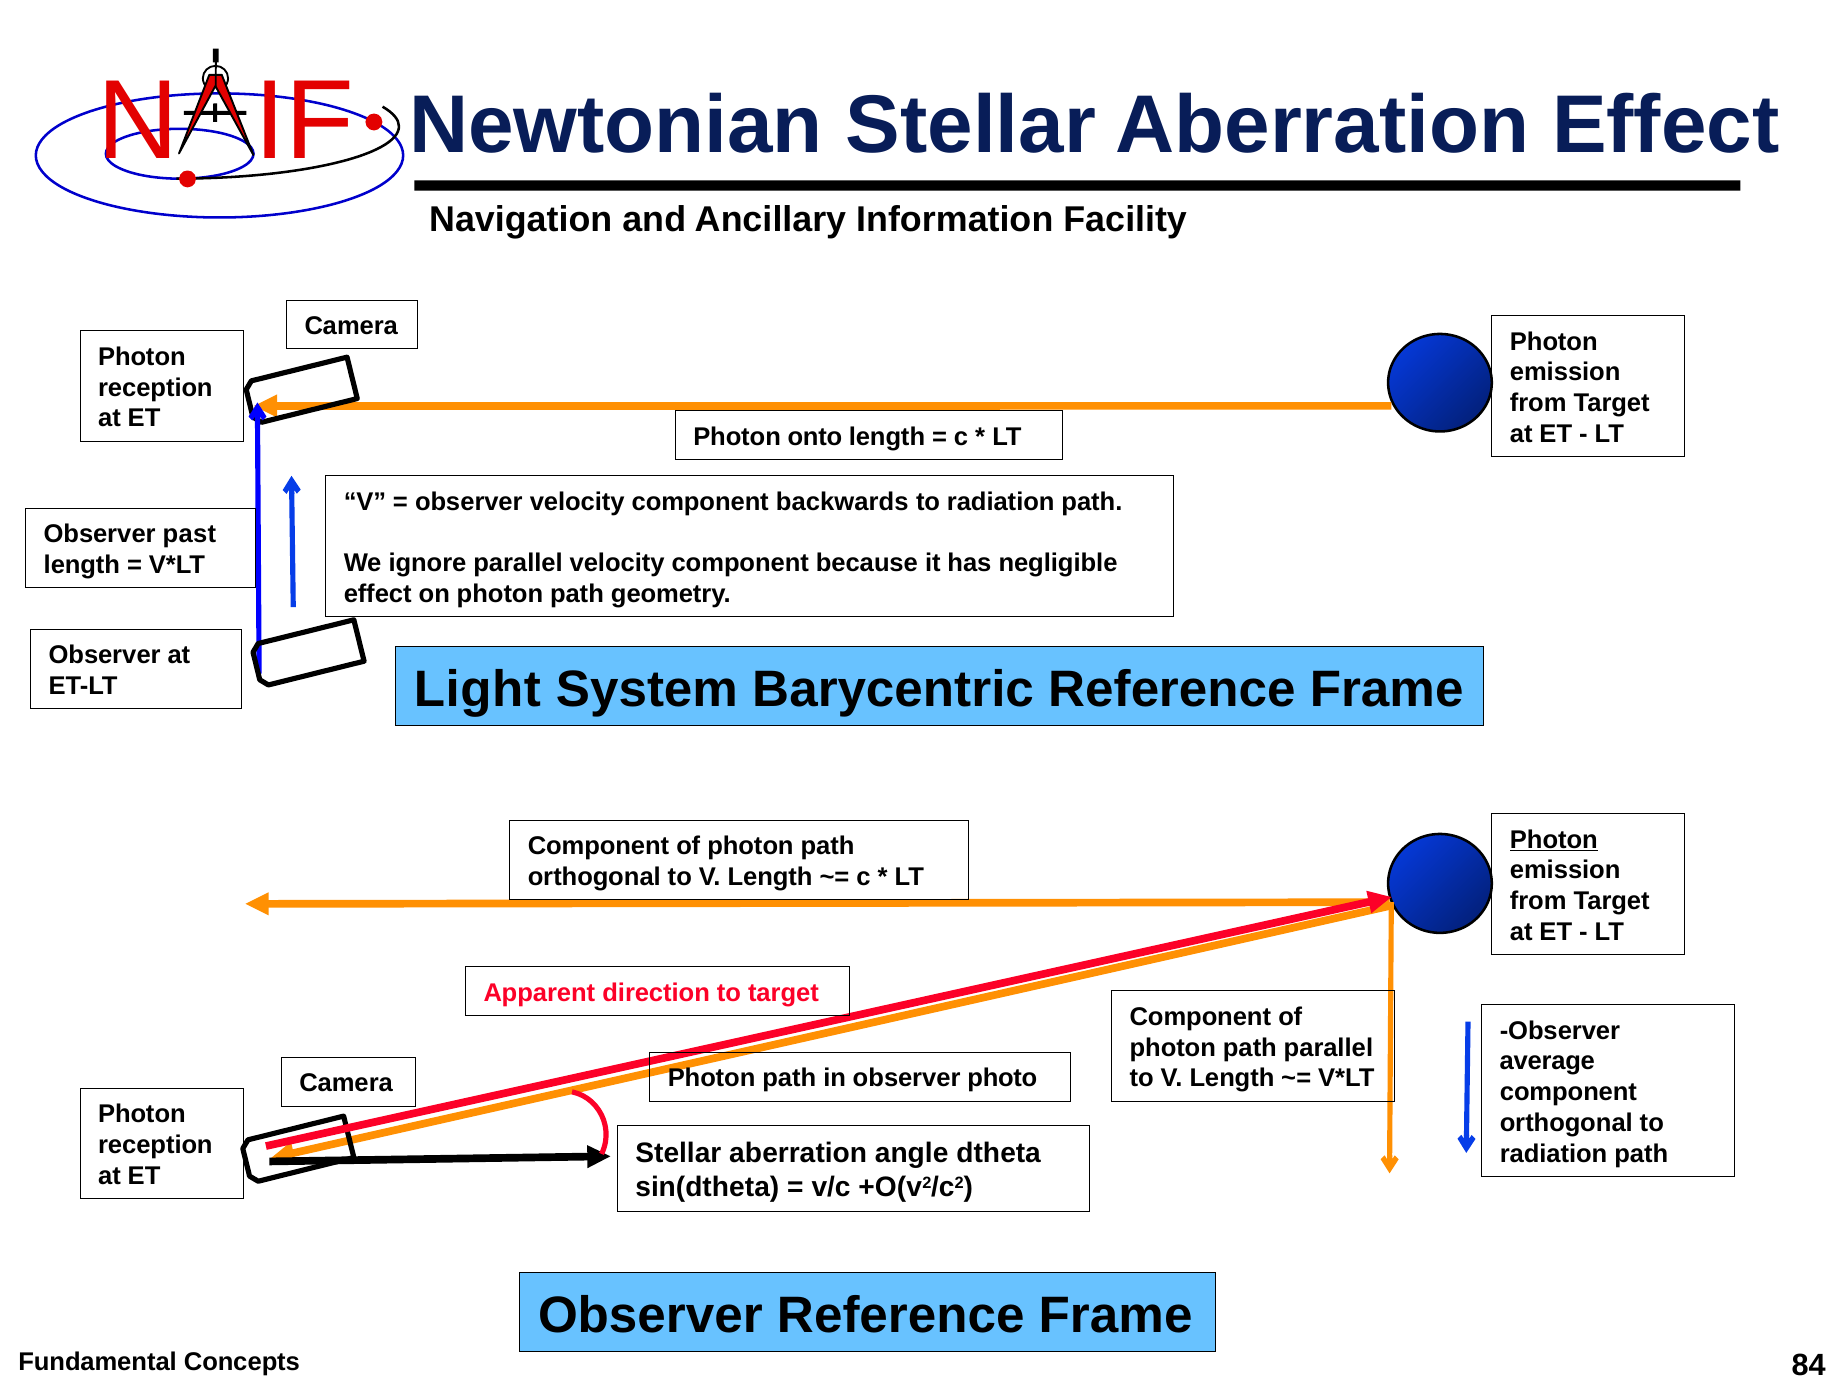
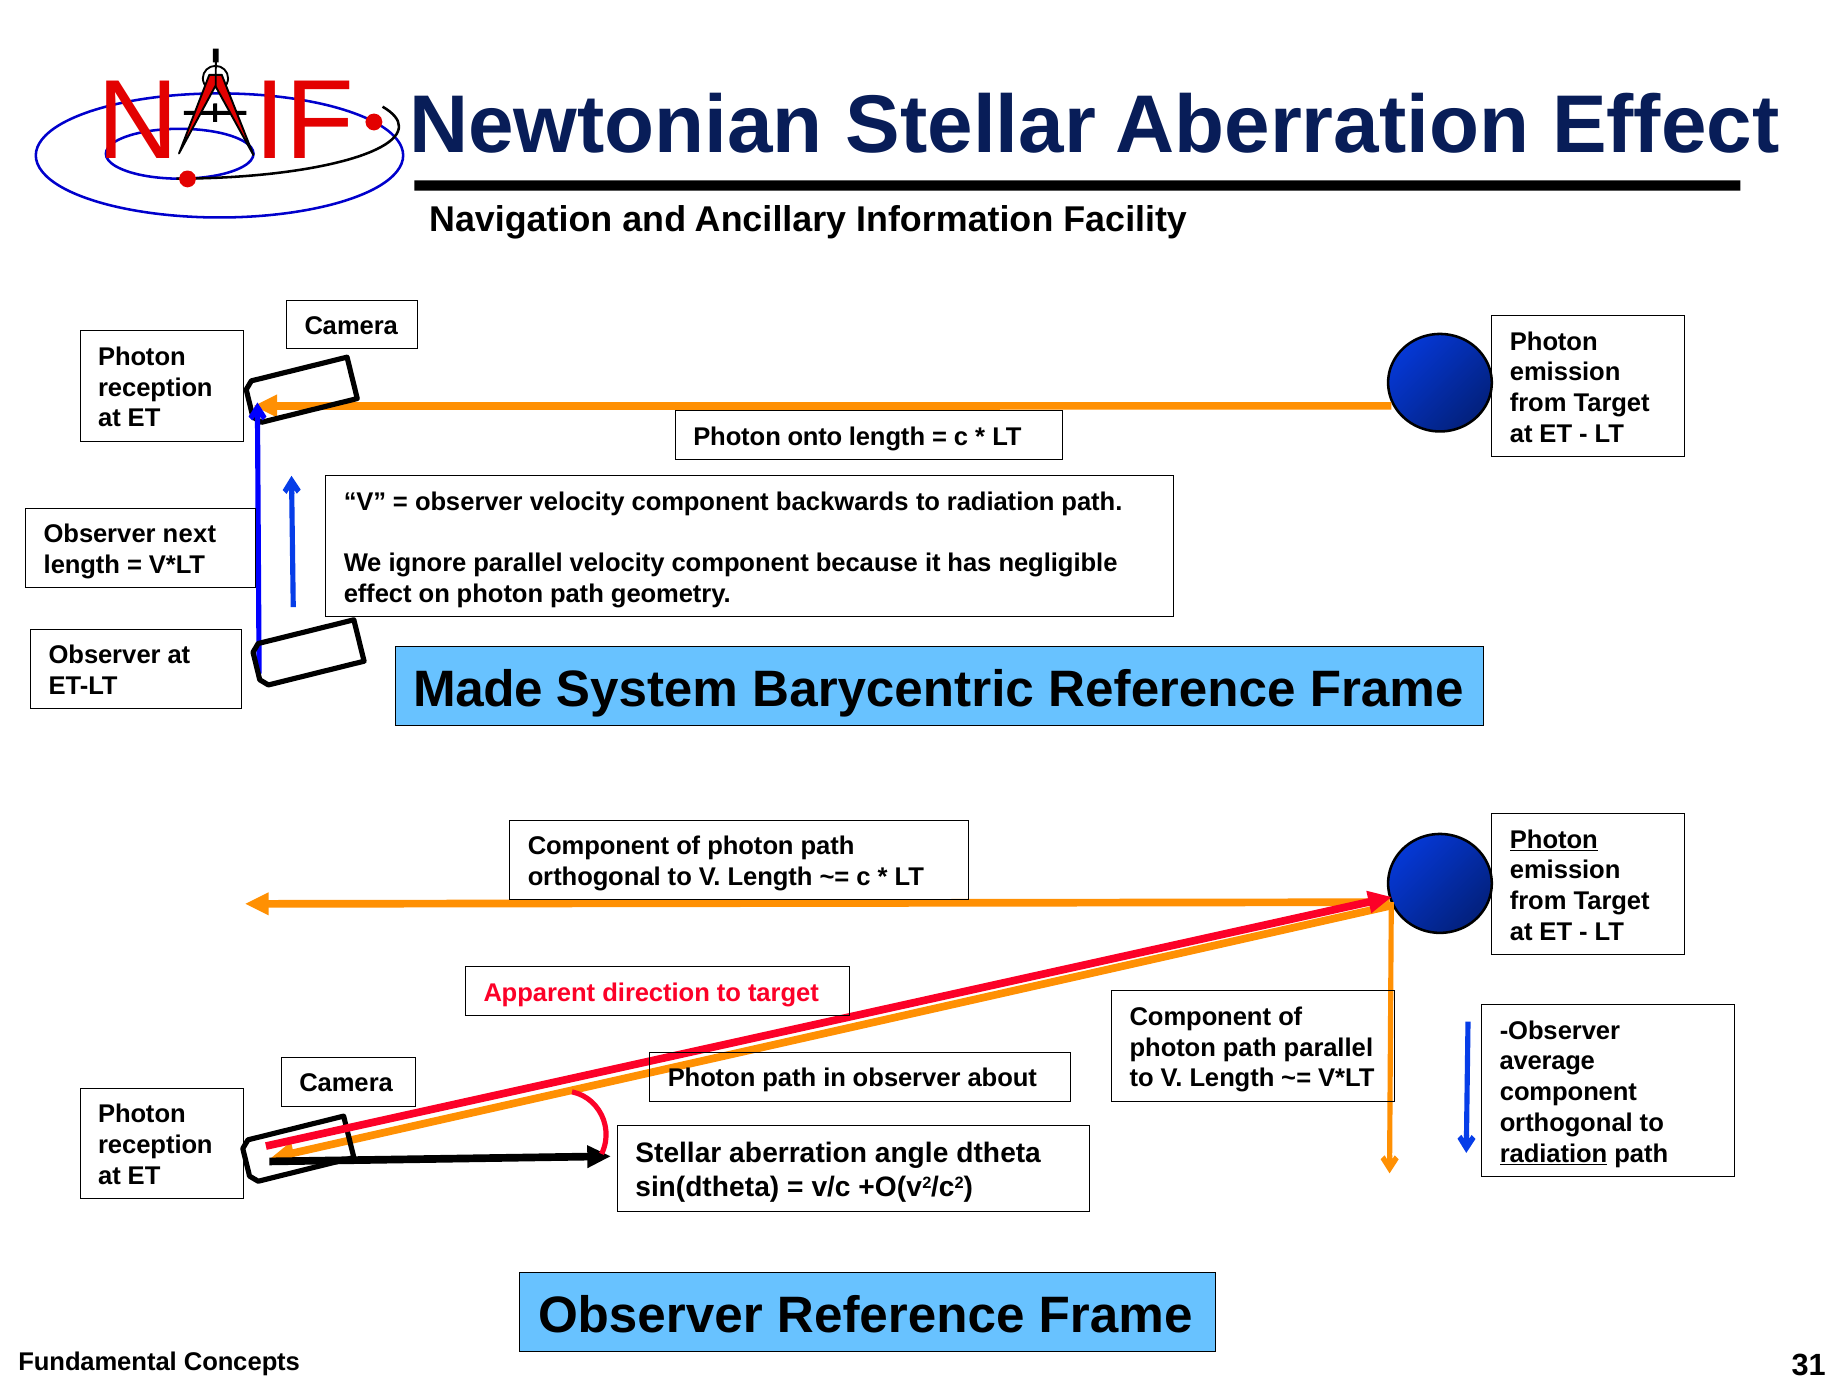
past: past -> next
Light: Light -> Made
photo: photo -> about
radiation at (1554, 1153) underline: none -> present
84: 84 -> 31
